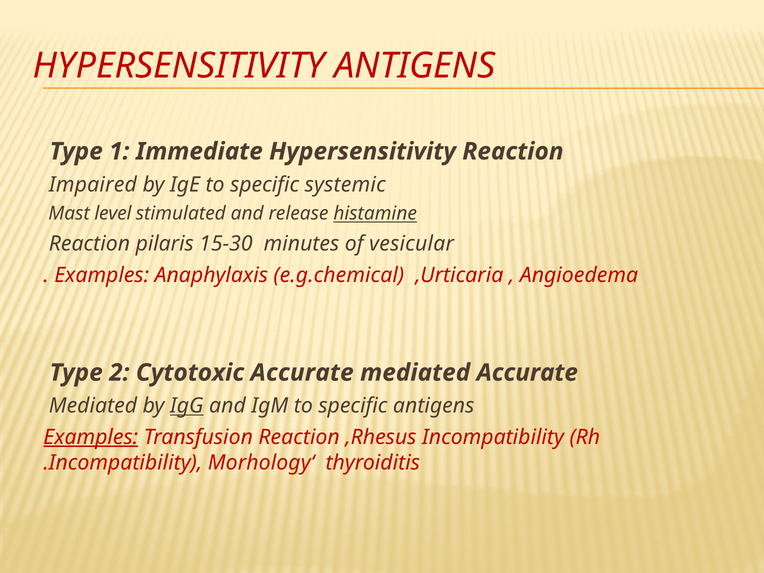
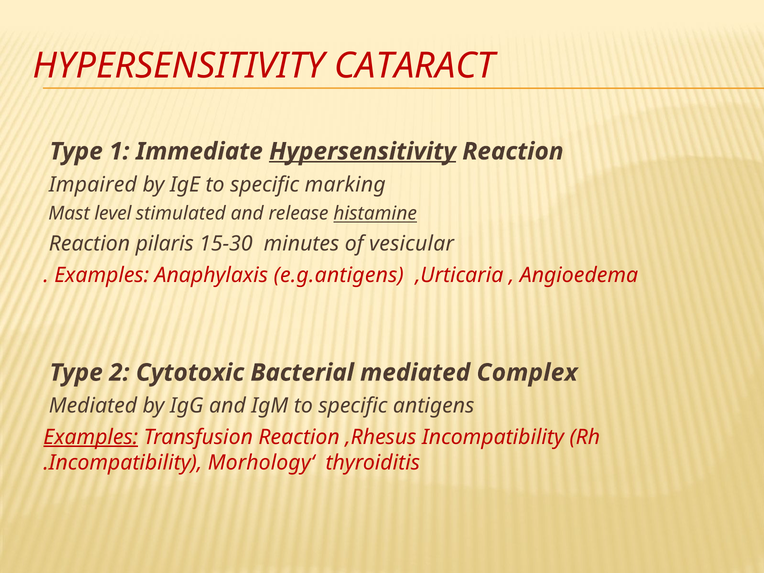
HYPERSENSITIVITY ANTIGENS: ANTIGENS -> CATARACT
Hypersensitivity at (363, 151) underline: none -> present
systemic: systemic -> marking
e.g.chemical: e.g.chemical -> e.g.antigens
Cytotoxic Accurate: Accurate -> Bacterial
mediated Accurate: Accurate -> Complex
IgG underline: present -> none
